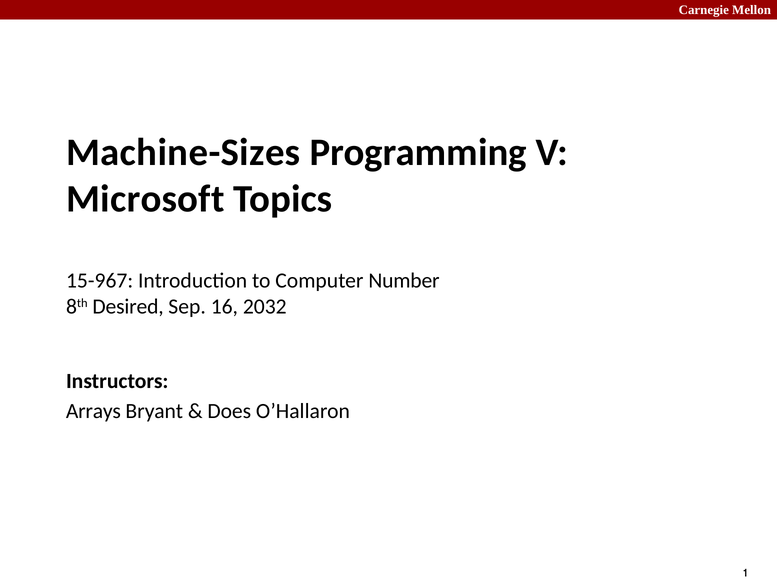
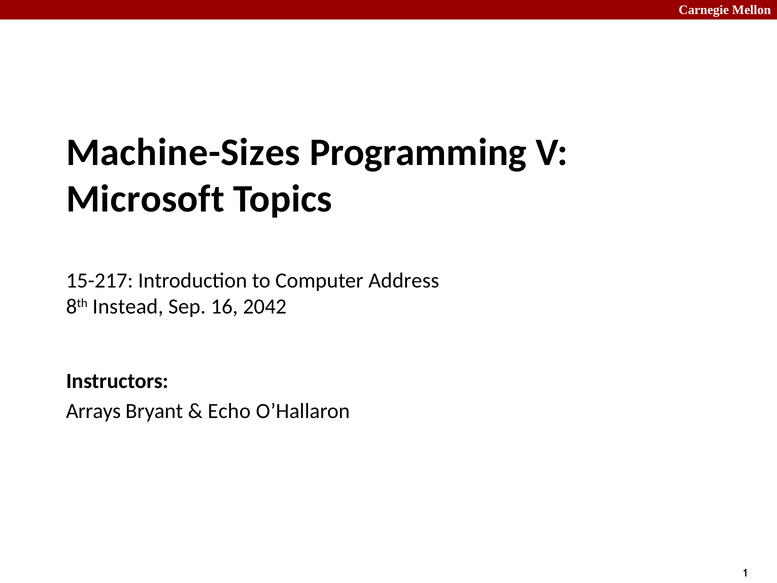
15-967: 15-967 -> 15-217
Number: Number -> Address
Desired: Desired -> Instead
2032: 2032 -> 2042
Does: Does -> Echo
